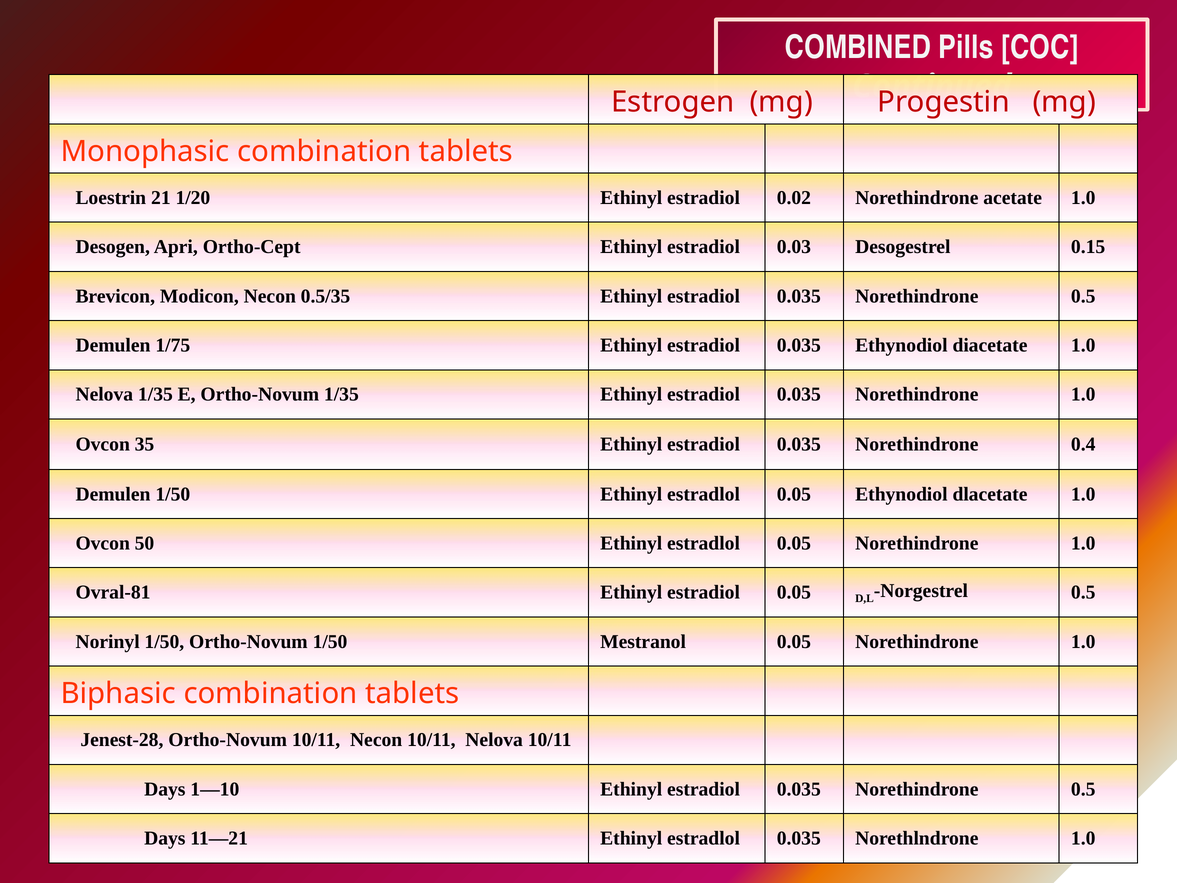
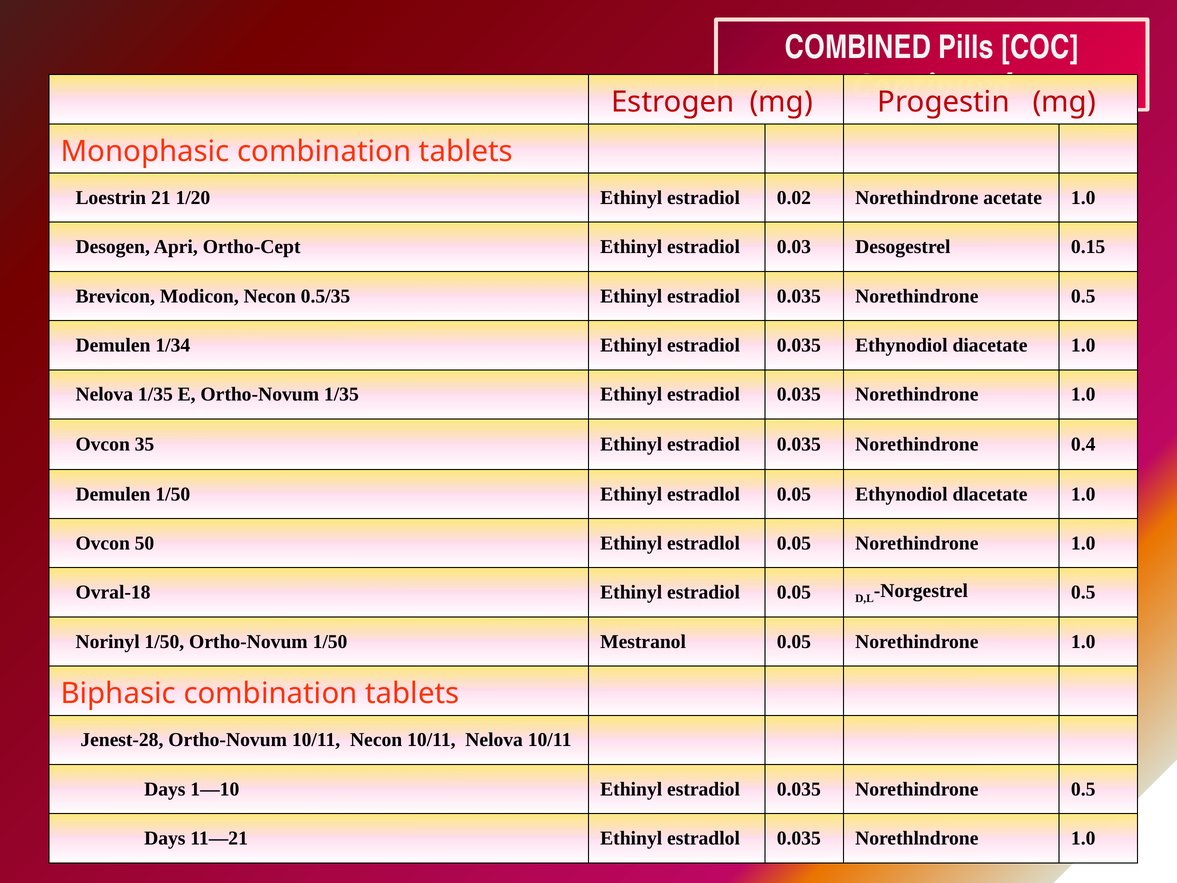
1/75: 1/75 -> 1/34
Ovral-81: Ovral-81 -> Ovral-18
